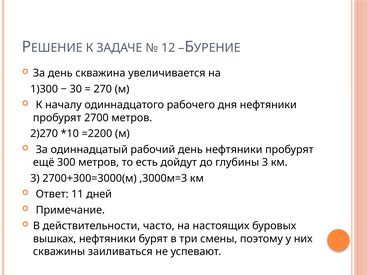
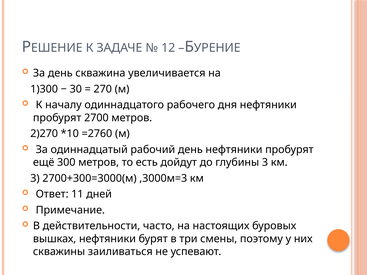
=2200: =2200 -> =2760
